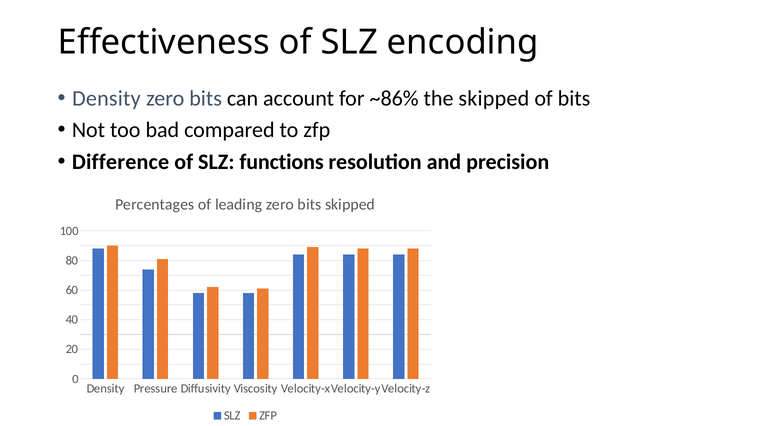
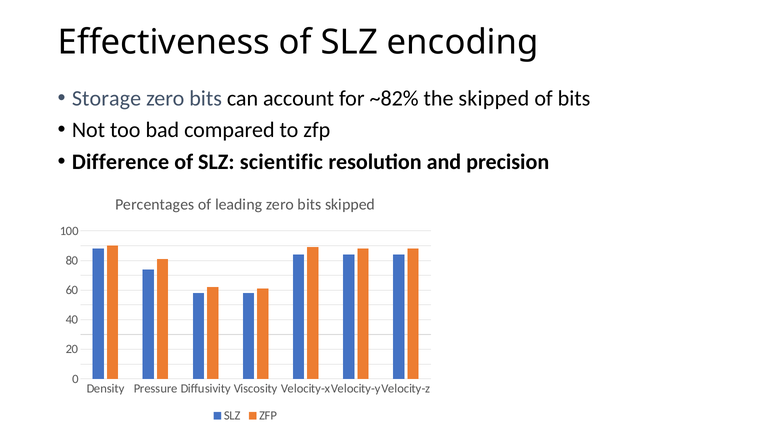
Density at (106, 98): Density -> Storage
~86%: ~86% -> ~82%
functions: functions -> scientific
